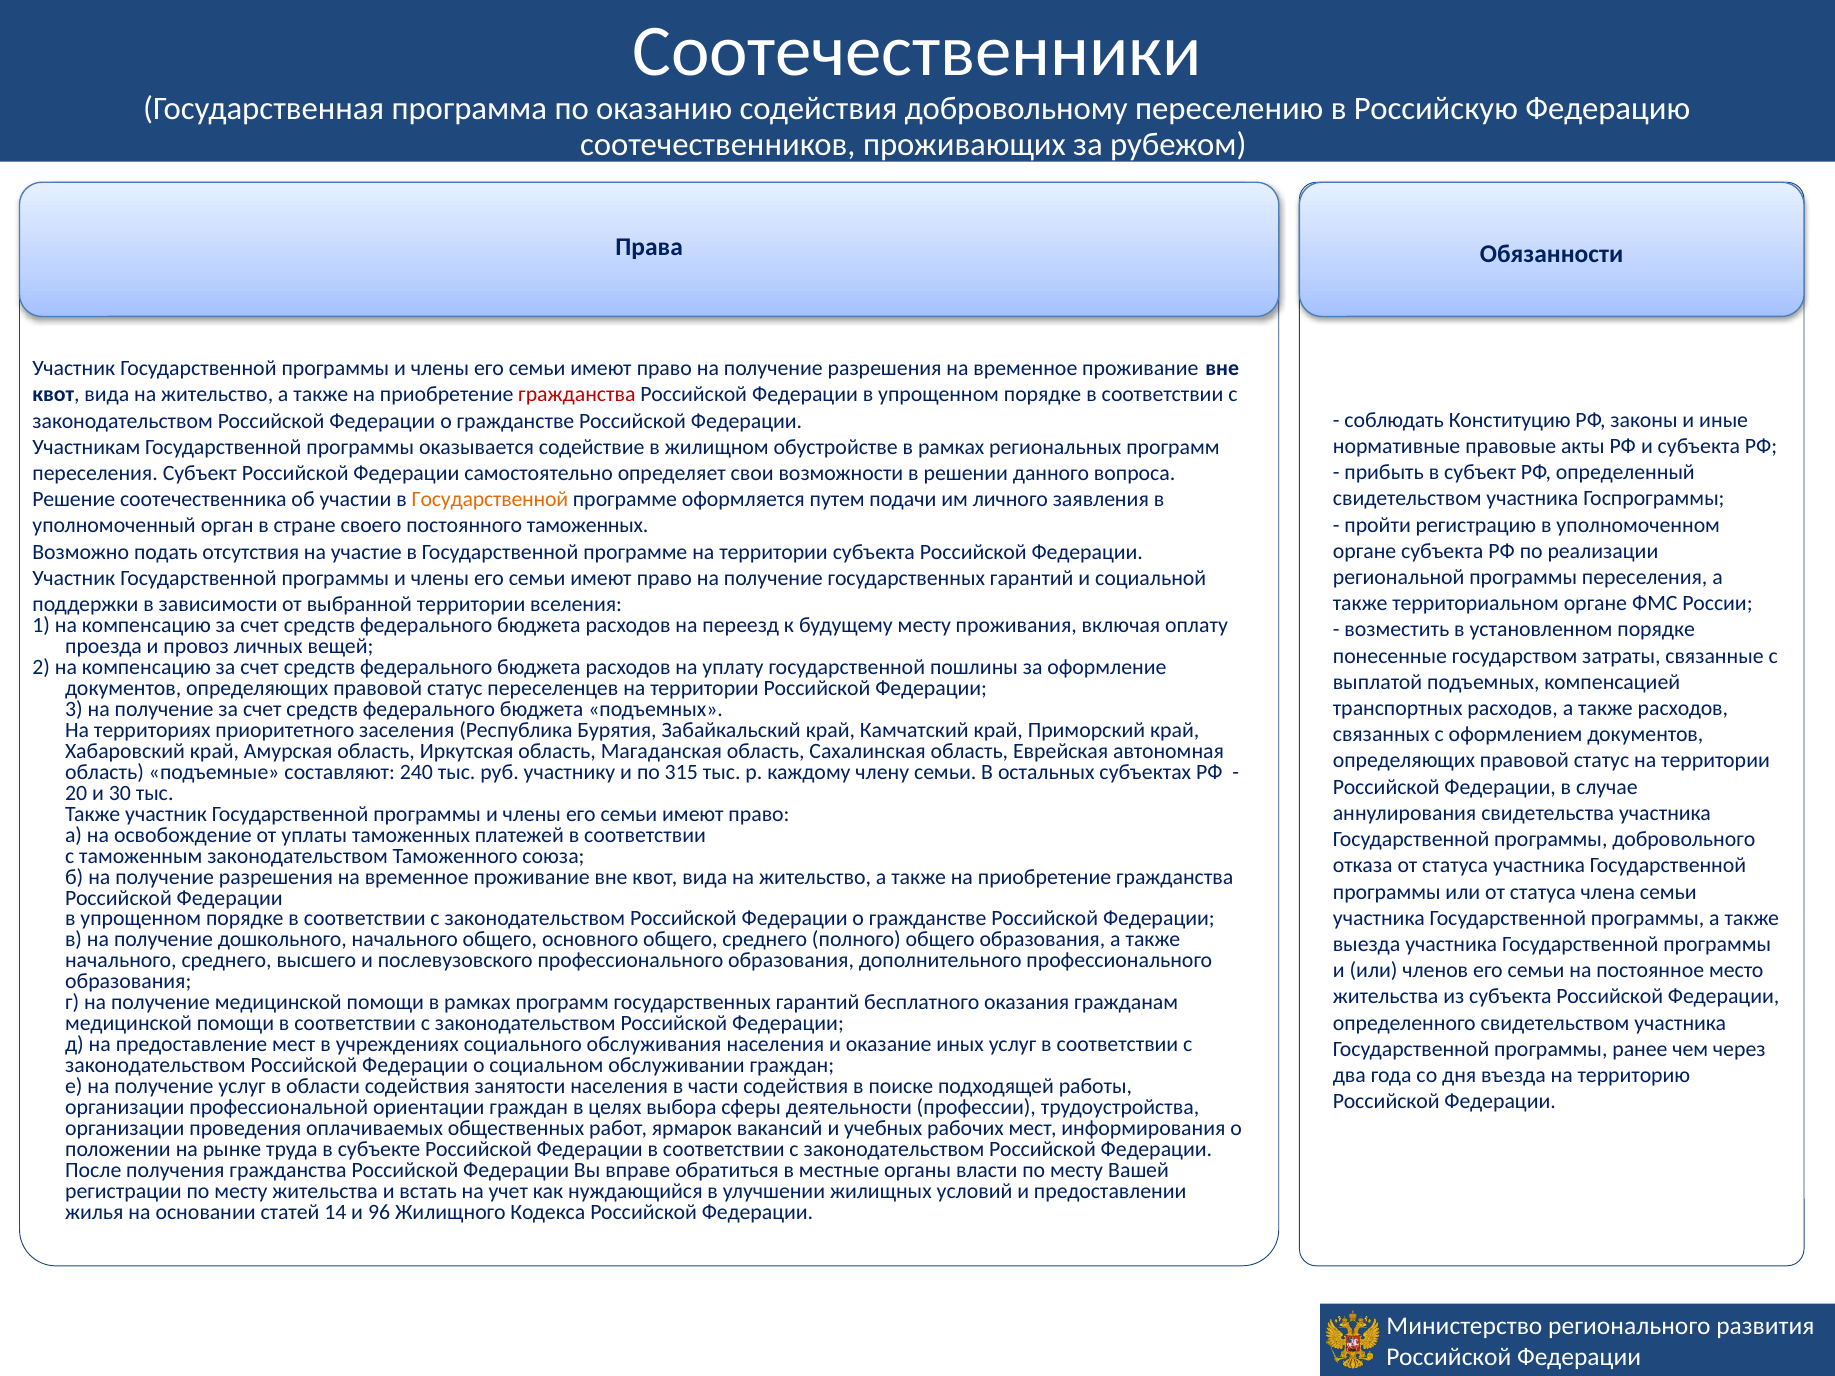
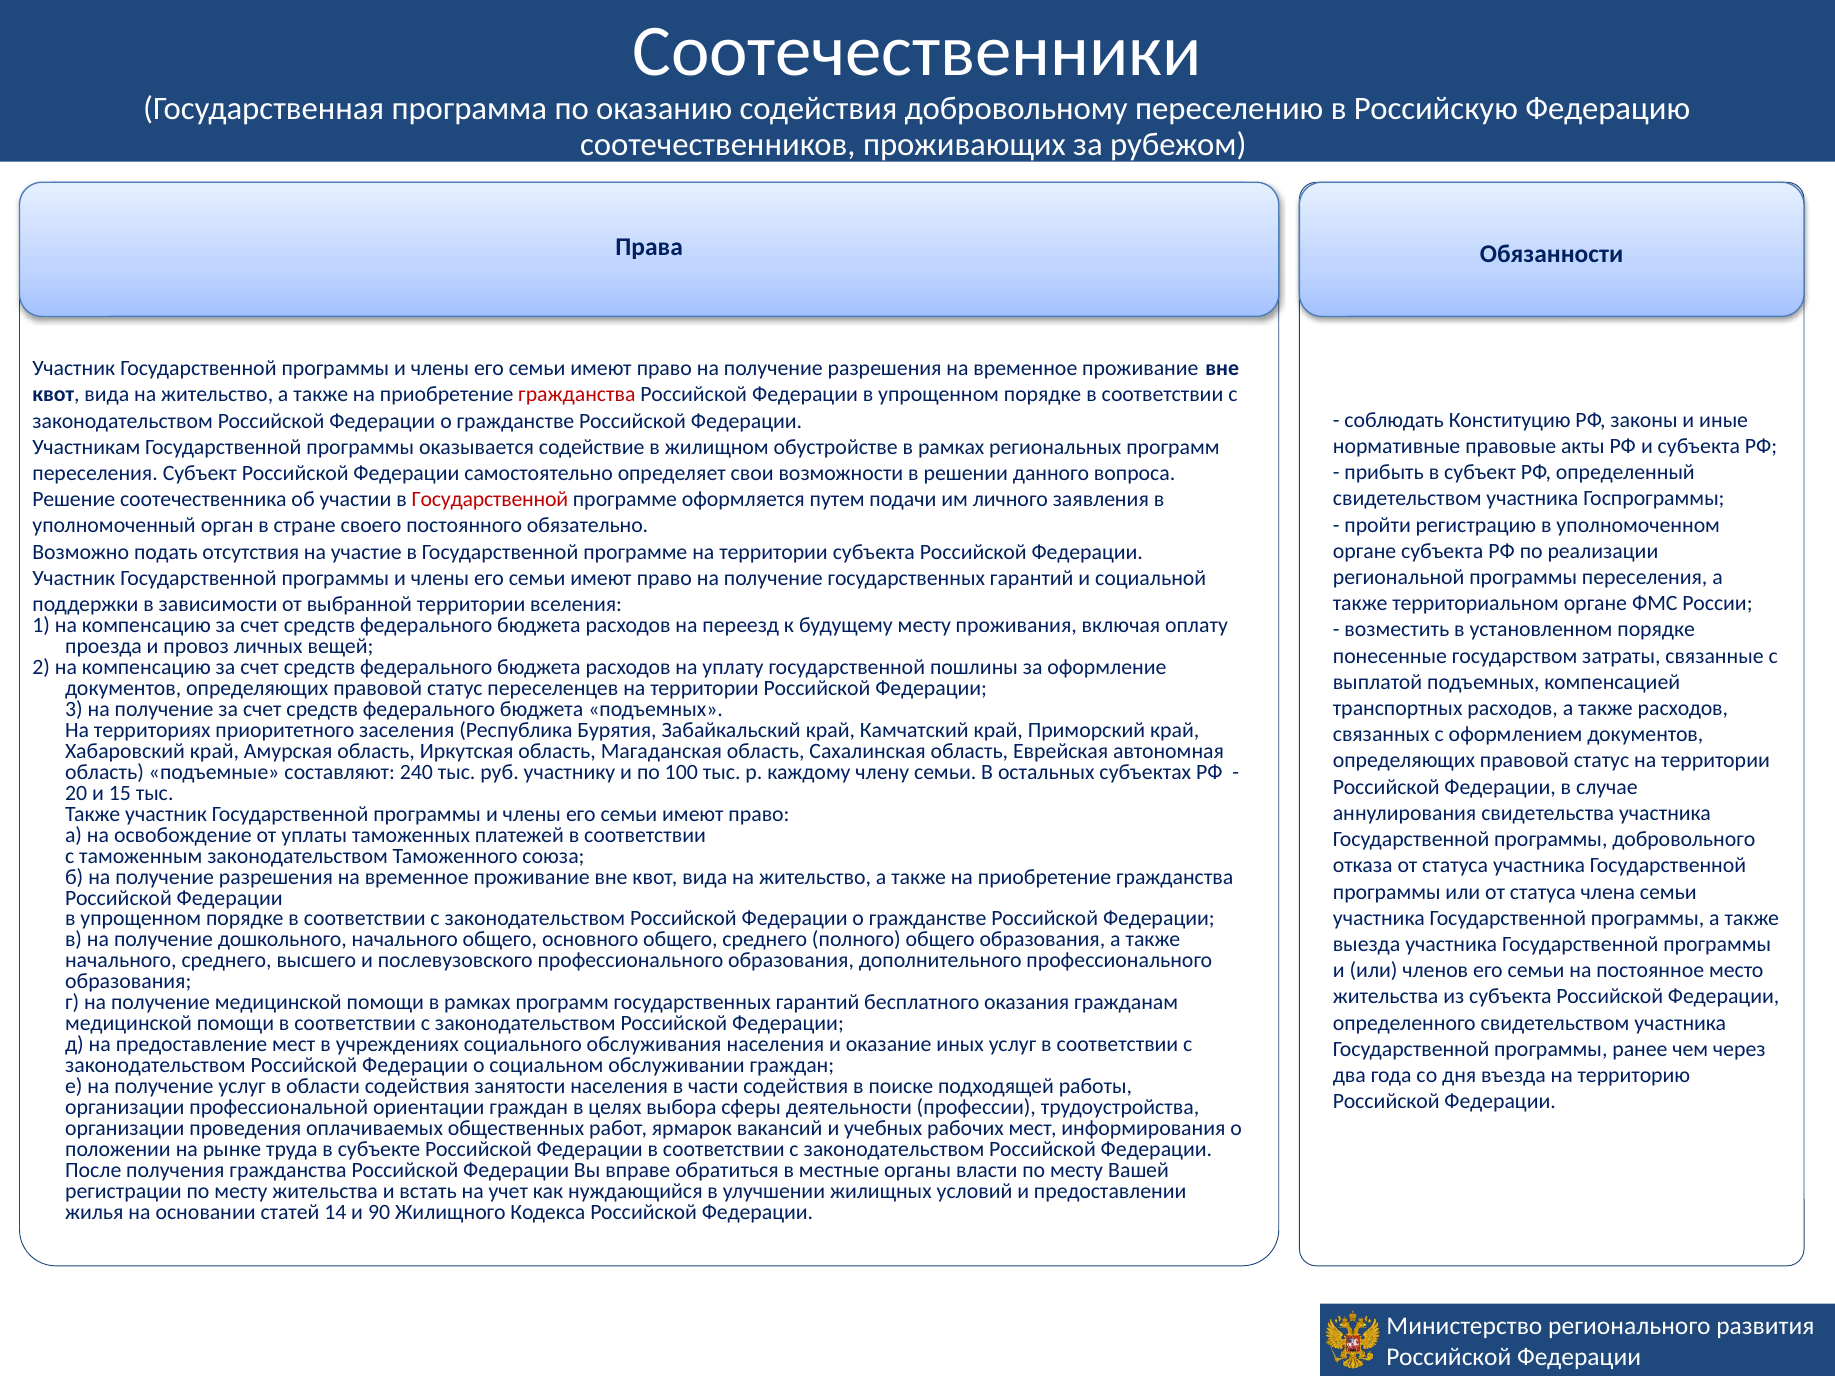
Государственной at (490, 500) colour: orange -> red
постоянного таможенных: таможенных -> обязательно
315: 315 -> 100
30: 30 -> 15
96: 96 -> 90
